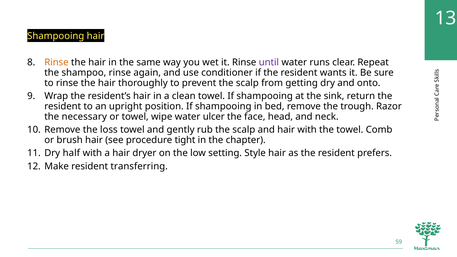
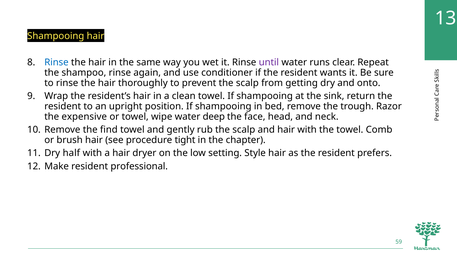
Rinse at (56, 62) colour: orange -> blue
necessary: necessary -> expensive
ulcer: ulcer -> deep
loss: loss -> find
transferring: transferring -> professional
